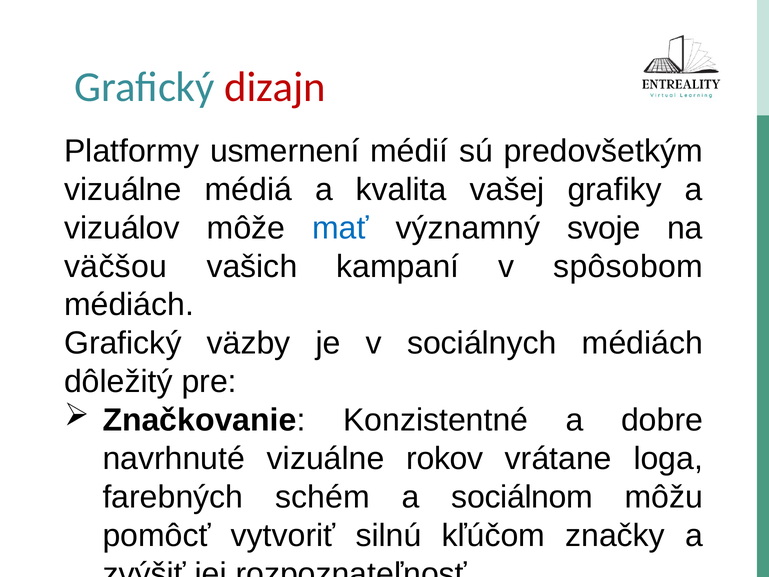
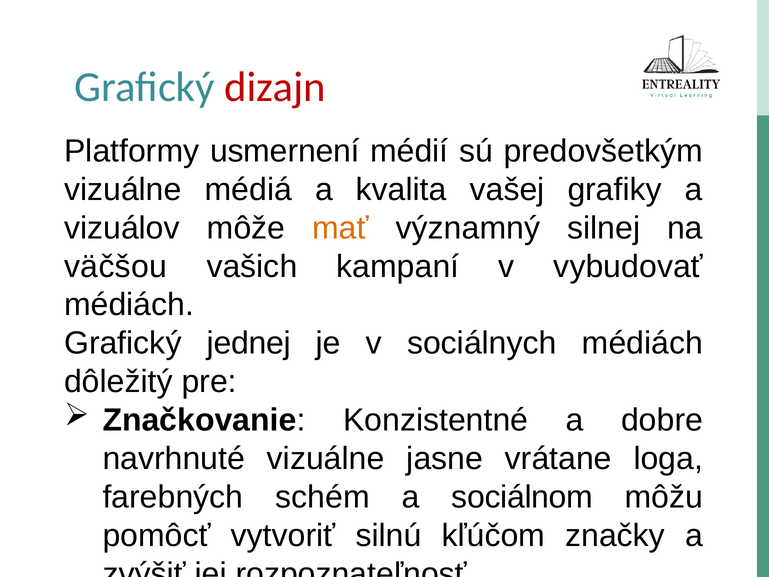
mať colour: blue -> orange
svoje: svoje -> silnej
spôsobom: spôsobom -> vybudovať
väzby: väzby -> jednej
rokov: rokov -> jasne
